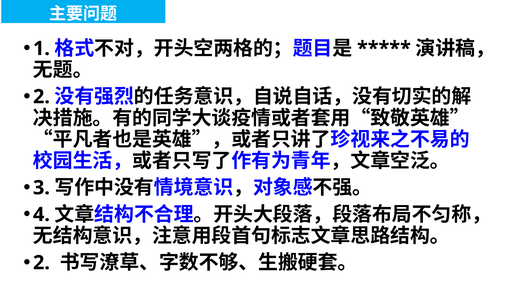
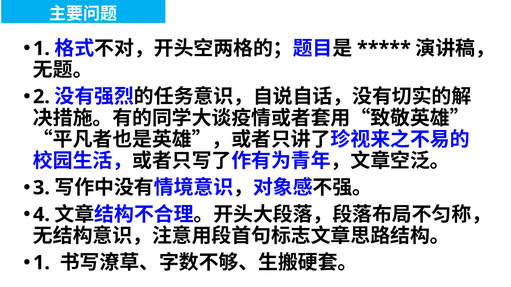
2 at (41, 263): 2 -> 1
